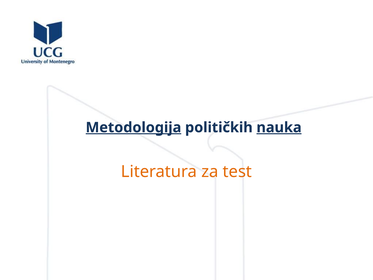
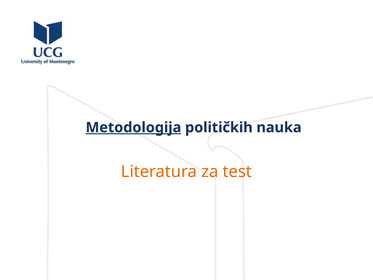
nauka underline: present -> none
